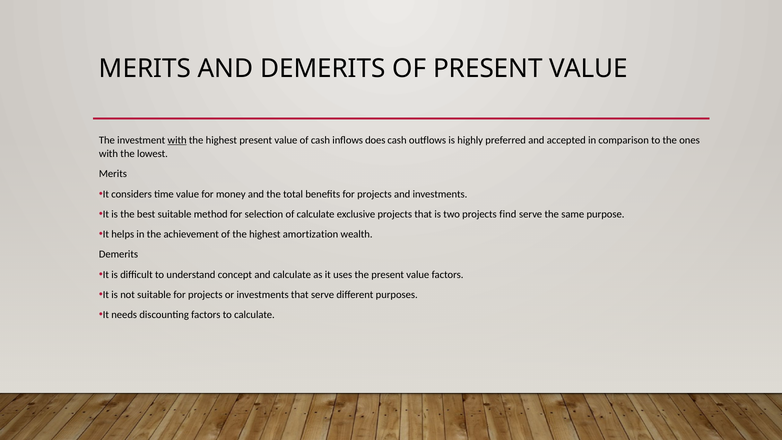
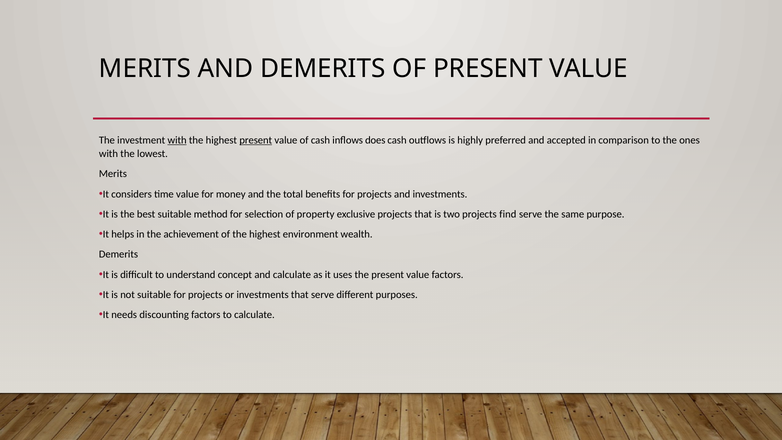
present at (256, 140) underline: none -> present
of calculate: calculate -> property
amortization: amortization -> environment
